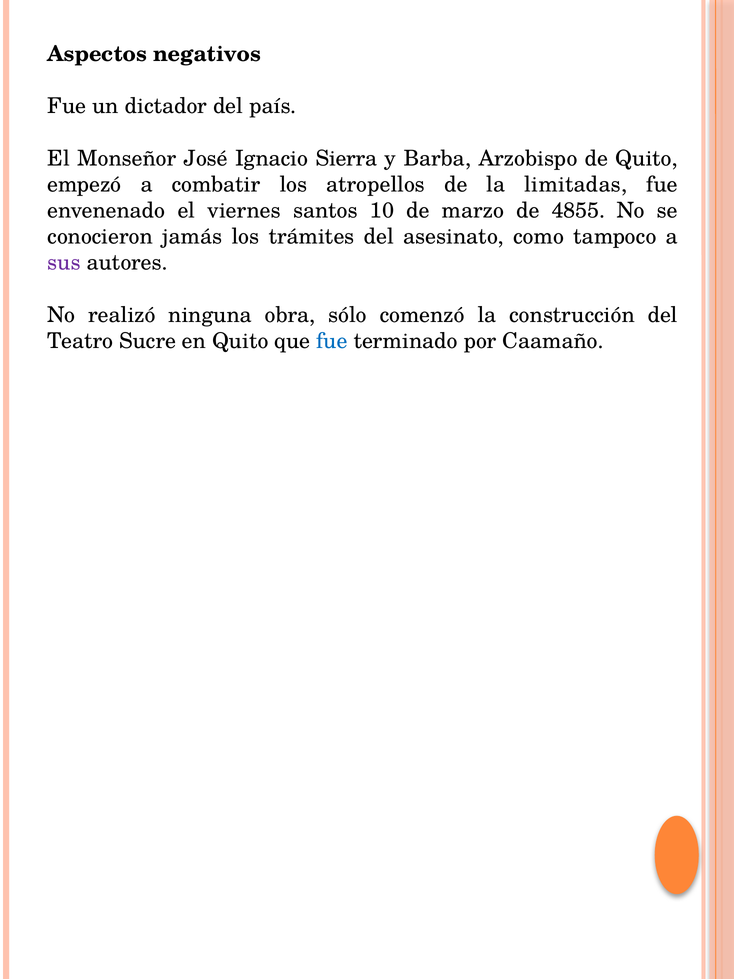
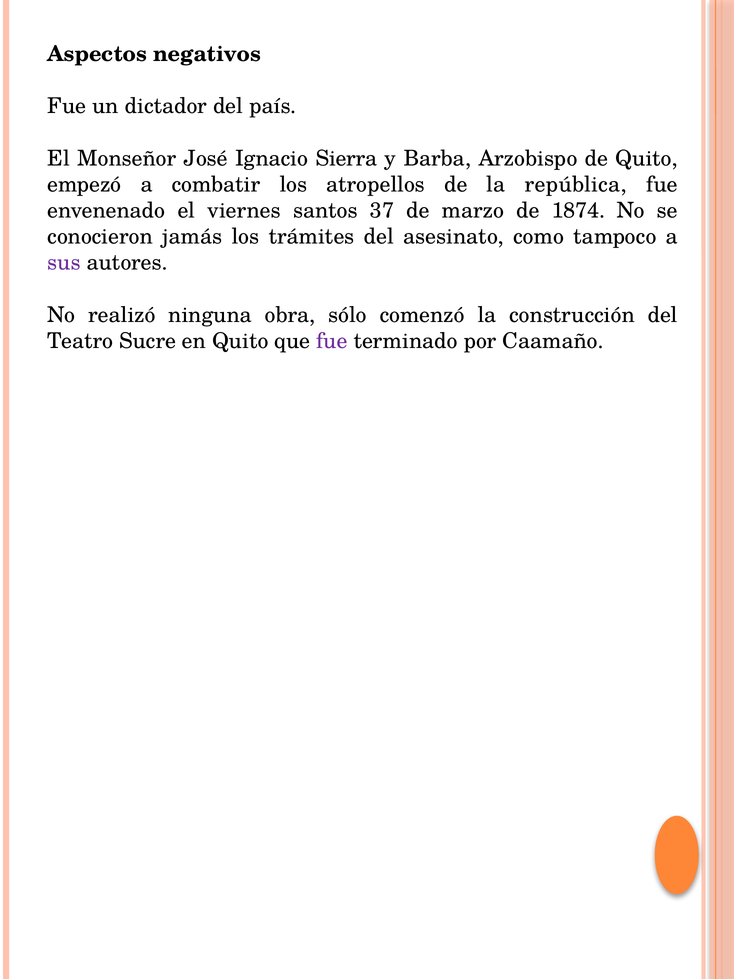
limitadas: limitadas -> república
10: 10 -> 37
4855: 4855 -> 1874
fue at (332, 341) colour: blue -> purple
